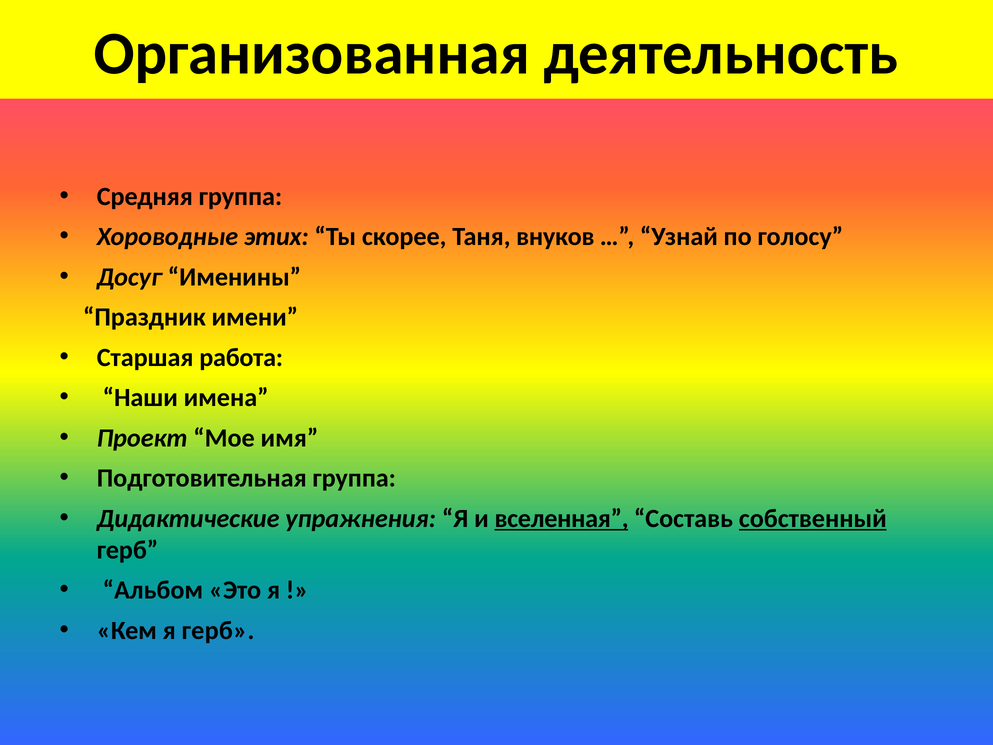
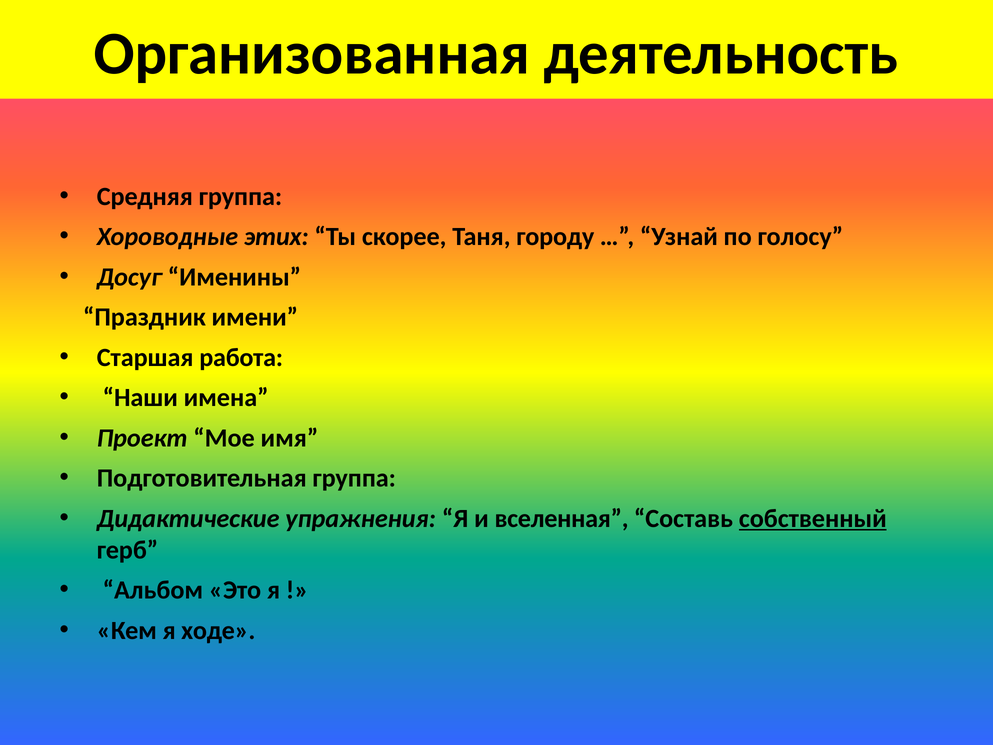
внуков: внуков -> городу
вселенная underline: present -> none
я герб: герб -> ходе
